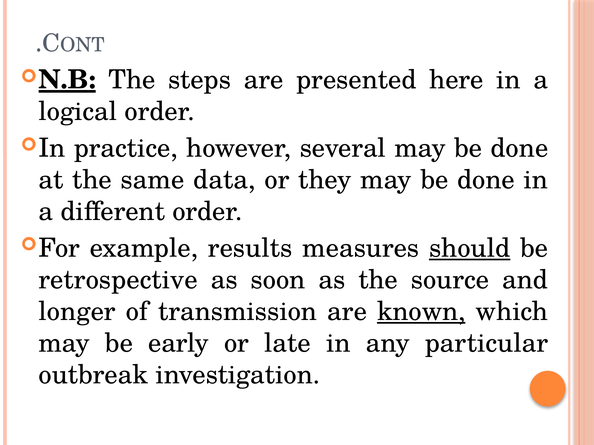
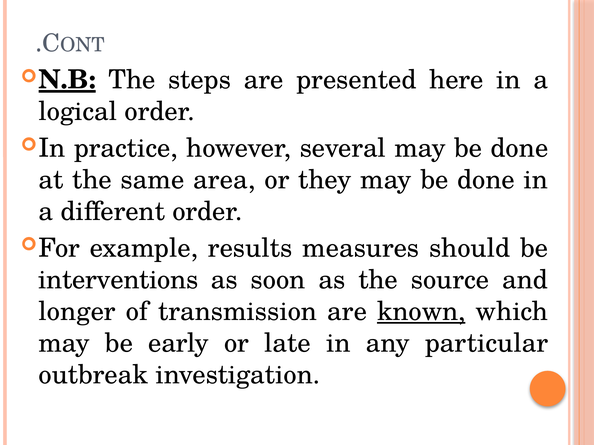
data: data -> area
should underline: present -> none
retrospective: retrospective -> interventions
